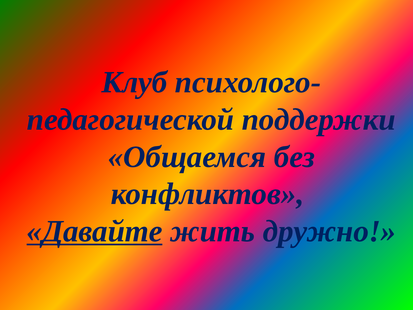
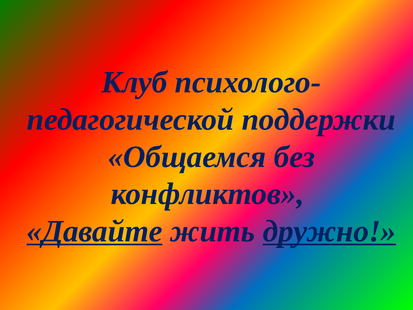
дружно underline: none -> present
